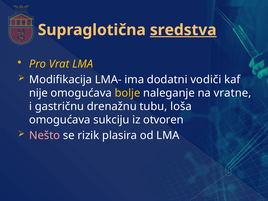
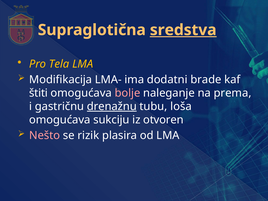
Vrat: Vrat -> Tela
vodiči: vodiči -> brade
nije: nije -> štiti
bolje colour: yellow -> pink
vratne: vratne -> prema
drenažnu underline: none -> present
